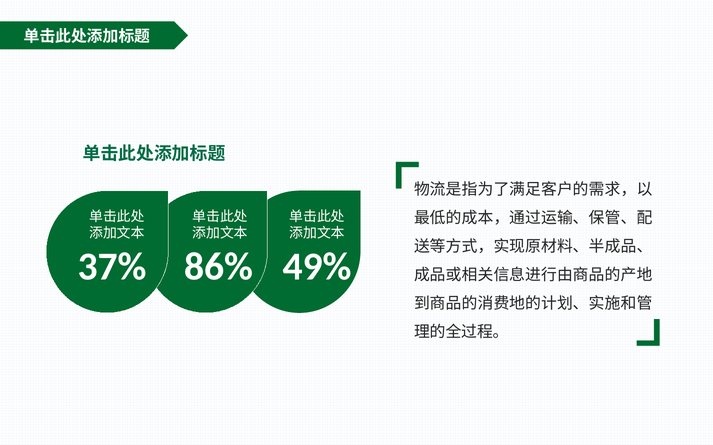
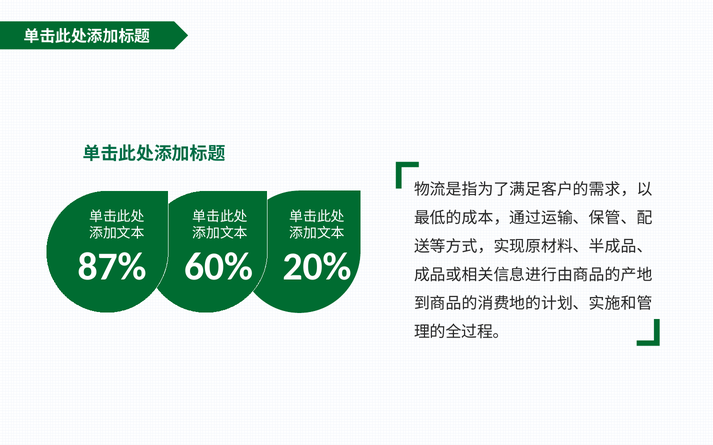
37%: 37% -> 87%
86%: 86% -> 60%
49%: 49% -> 20%
